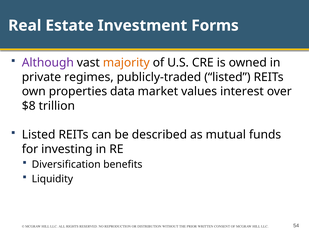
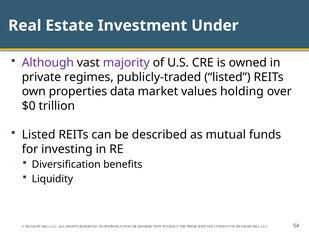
Forms: Forms -> Under
majority colour: orange -> purple
interest: interest -> holding
$8: $8 -> $0
